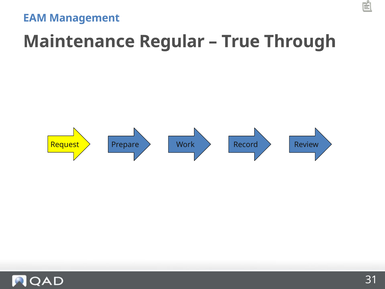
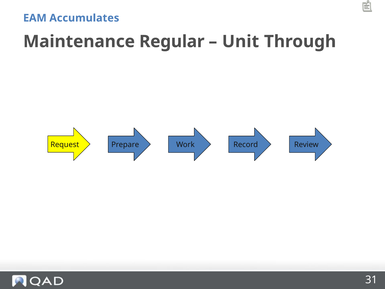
Management: Management -> Accumulates
True: True -> Unit
